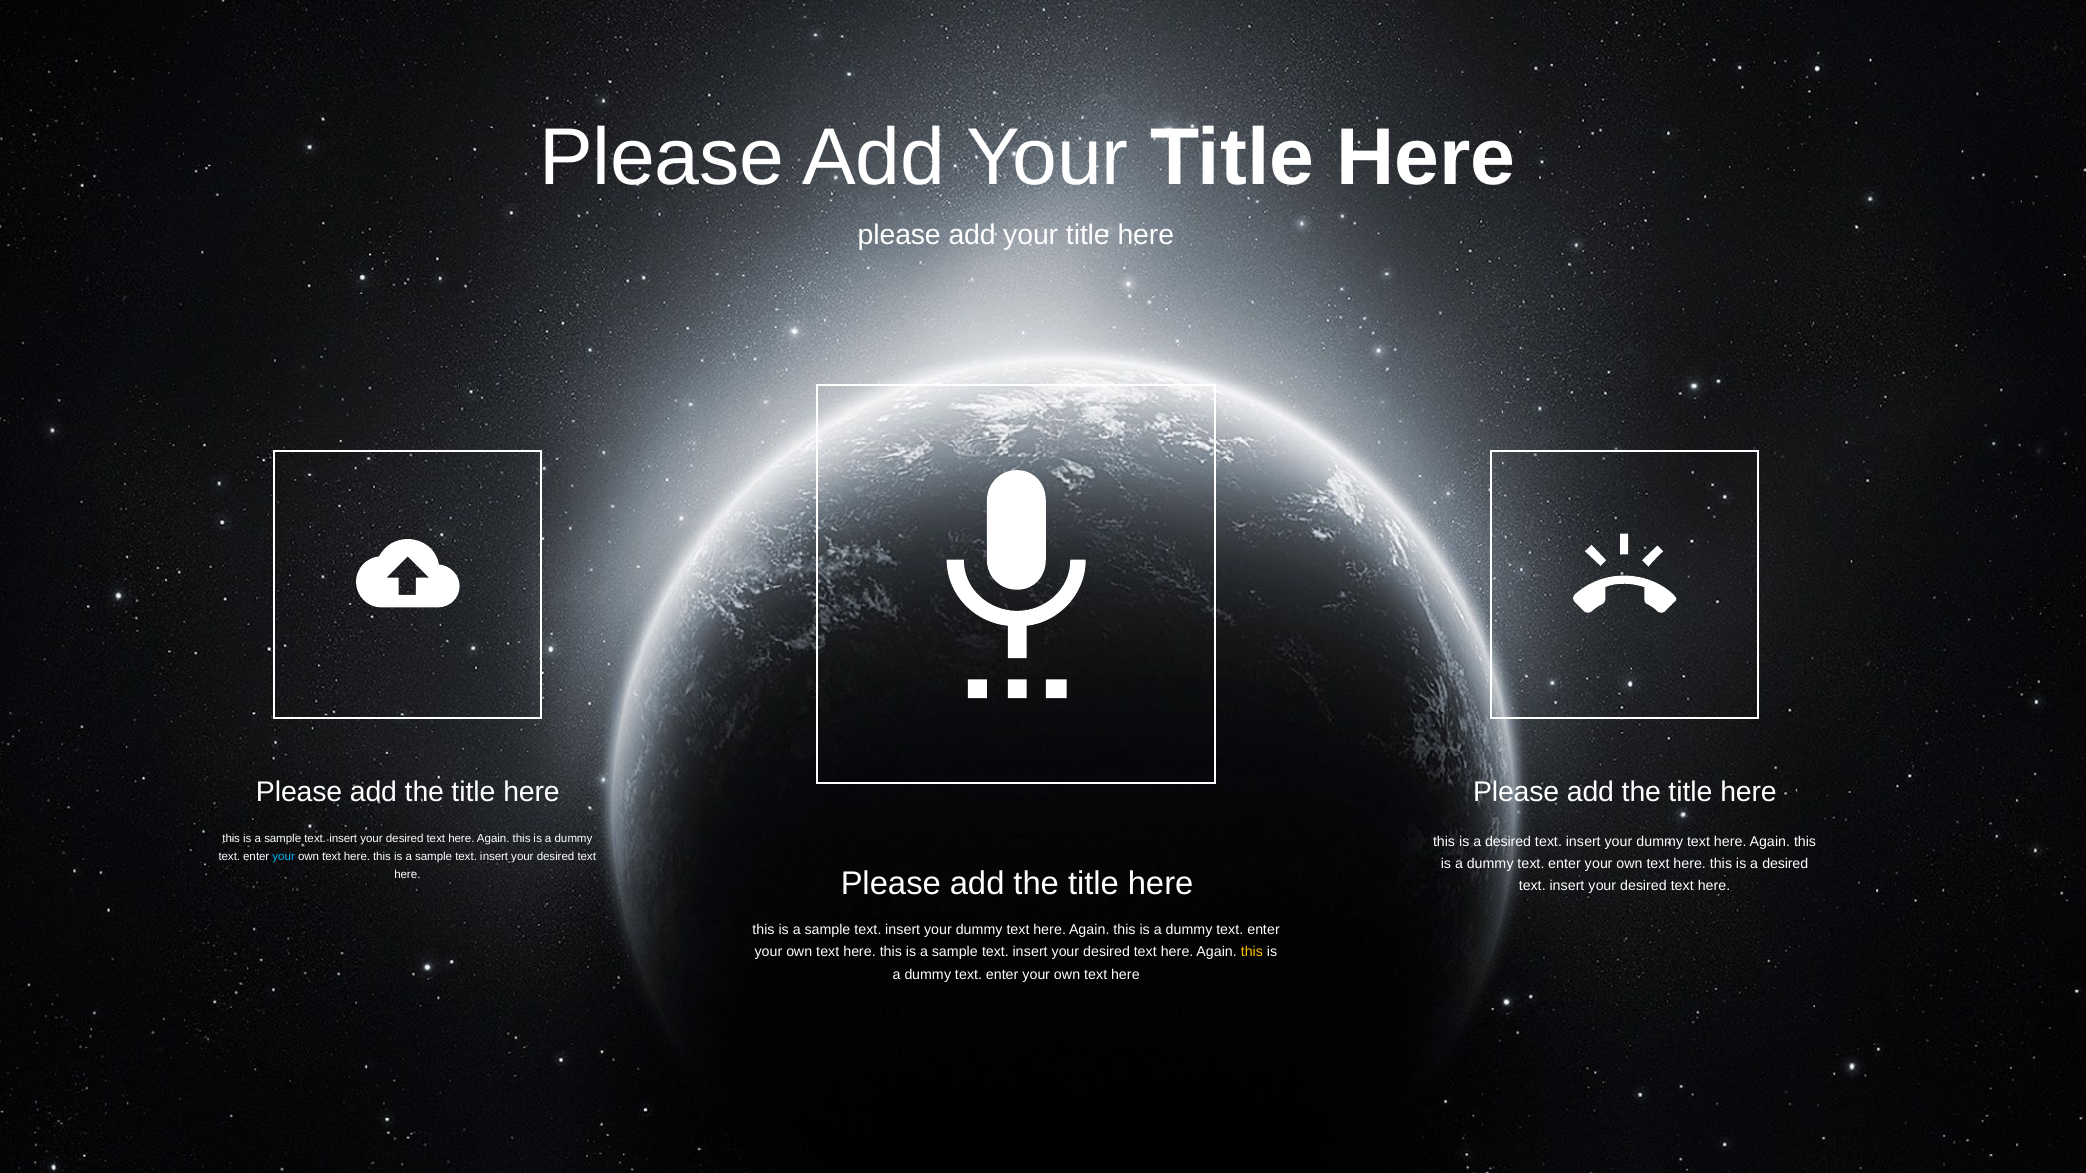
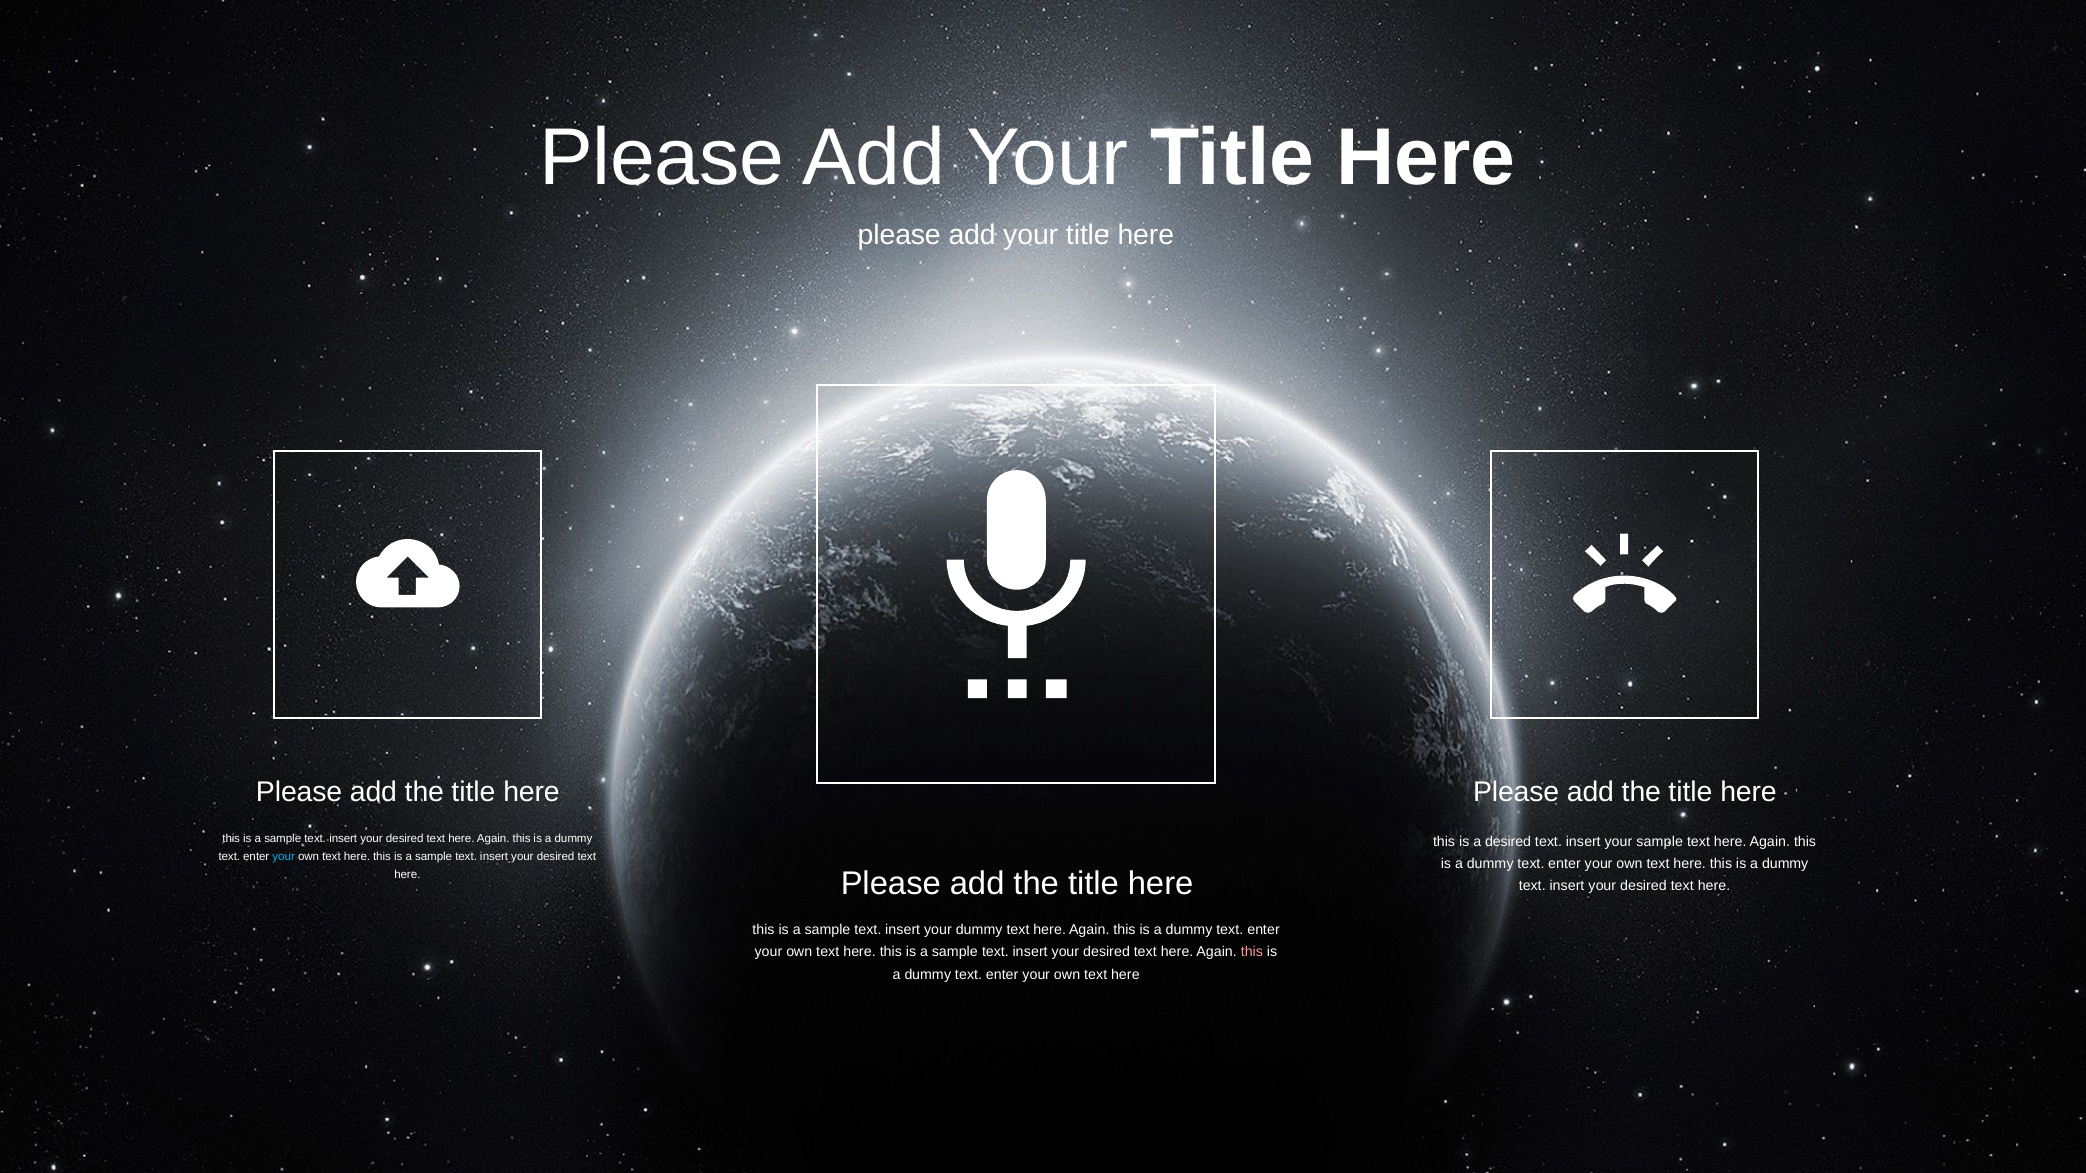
dummy at (1660, 842): dummy -> sample
desired at (1785, 864): desired -> dummy
this at (1252, 953) colour: yellow -> pink
